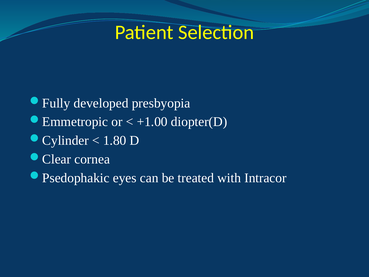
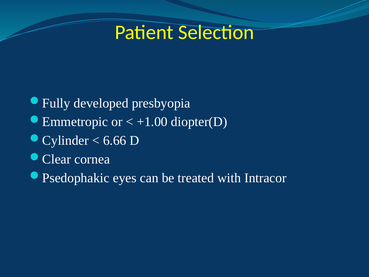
1.80: 1.80 -> 6.66
